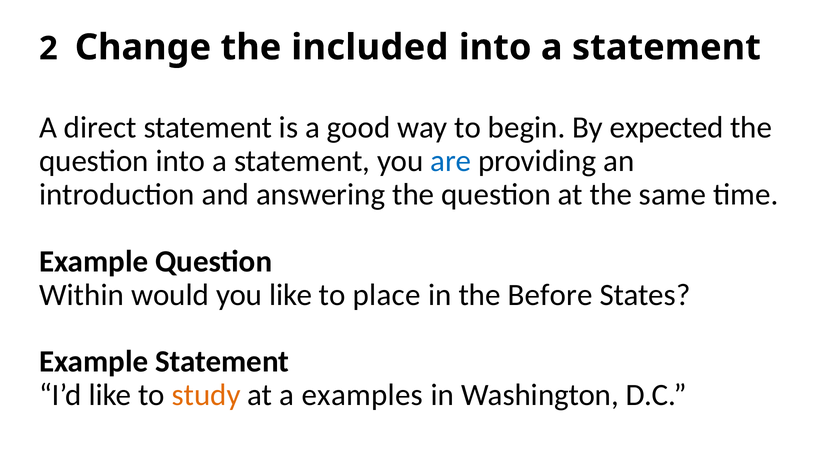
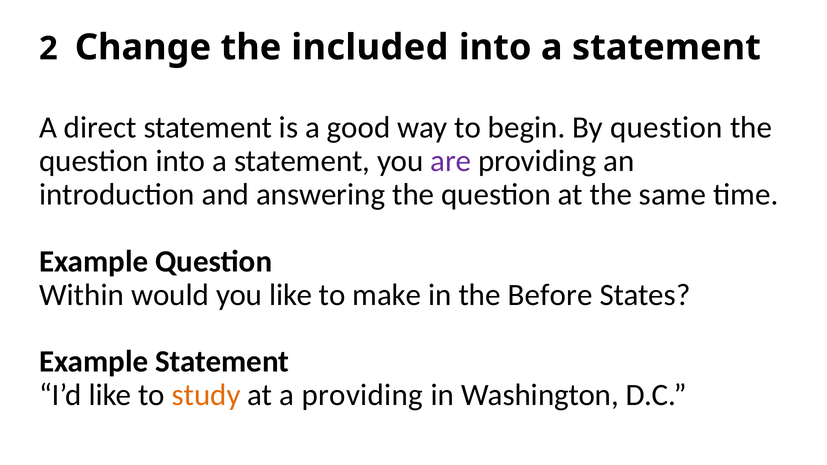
By expected: expected -> question
are colour: blue -> purple
place: place -> make
a examples: examples -> providing
